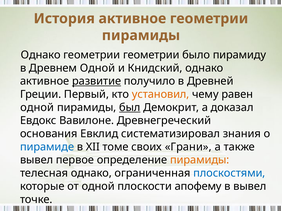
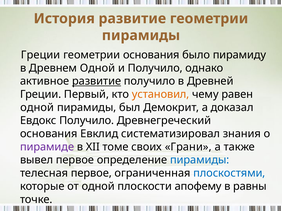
История активное: активное -> развитие
Однако at (41, 55): Однако -> Греции
геометрии геометрии: геометрии -> основания
и Книдский: Книдский -> Получило
был underline: present -> none
Евдокс Вавилоне: Вавилоне -> Получило
пирамиде colour: blue -> purple
пирамиды at (200, 160) colour: orange -> blue
телесная однако: однако -> первое
в вывел: вывел -> равны
